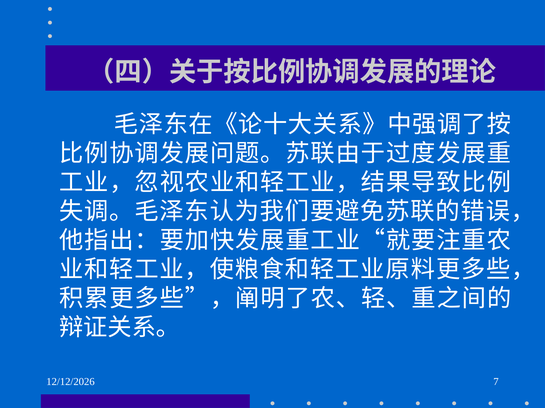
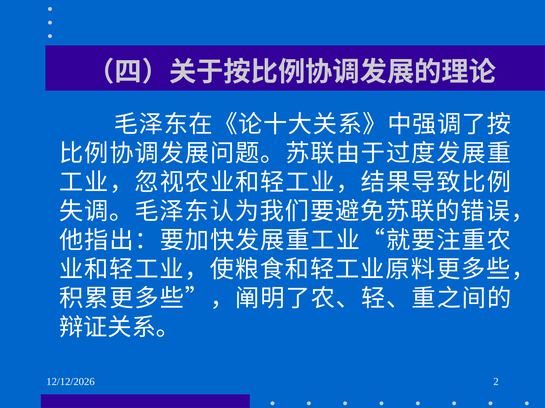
7: 7 -> 2
